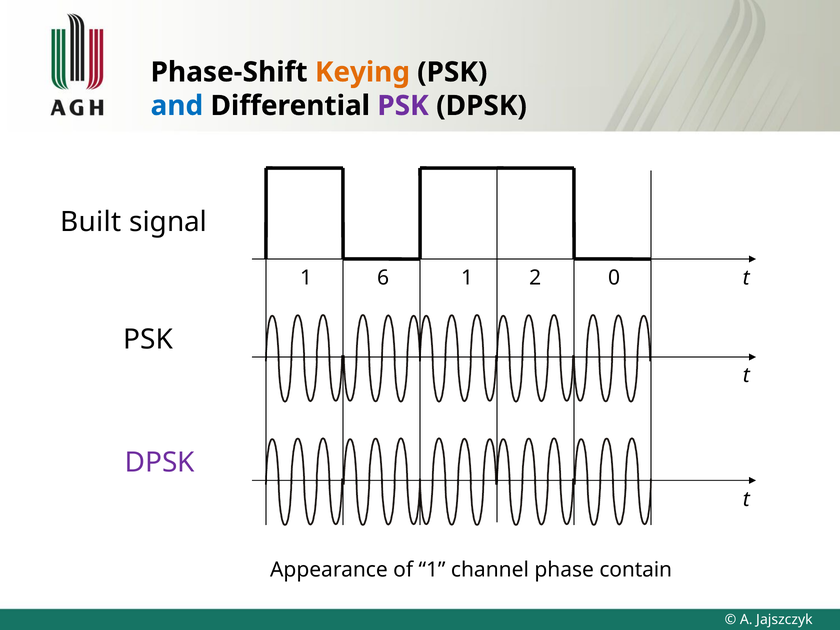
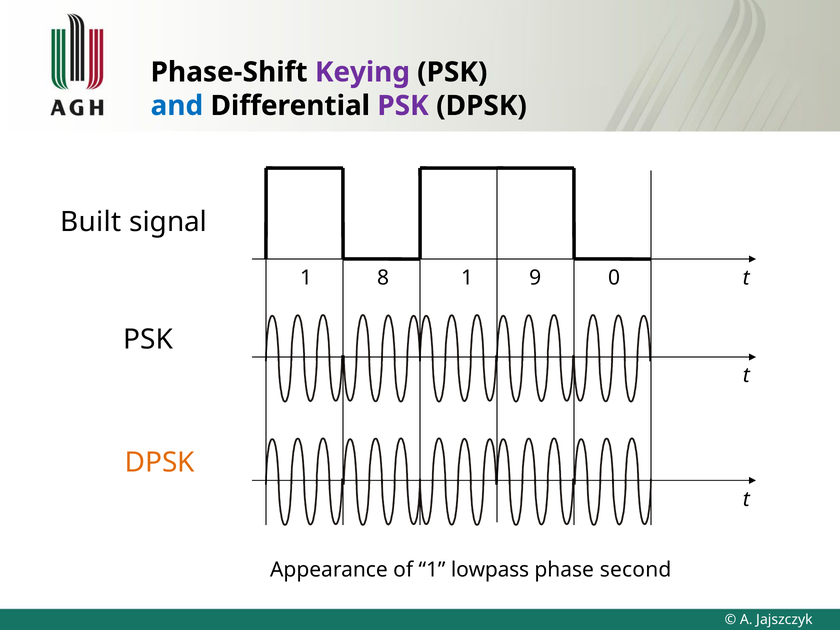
Keying colour: orange -> purple
6: 6 -> 8
2: 2 -> 9
DPSK at (160, 463) colour: purple -> orange
channel: channel -> lowpass
contain: contain -> second
